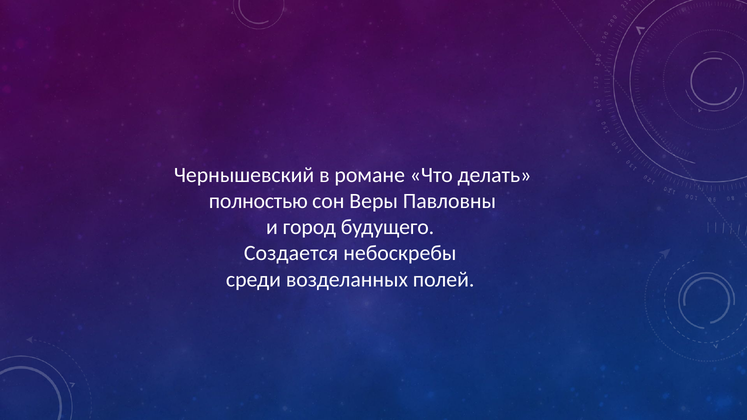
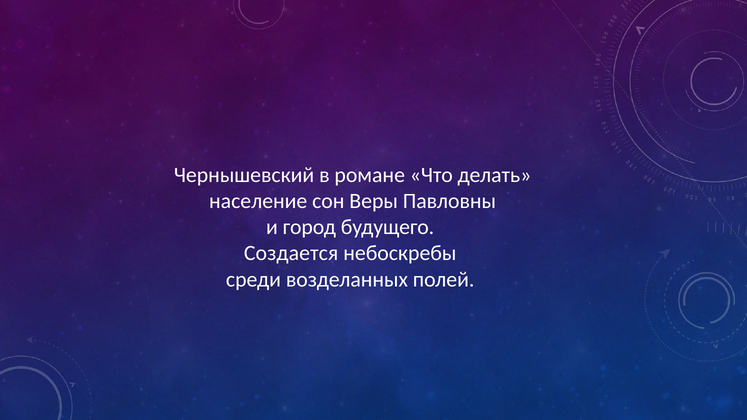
полностью: полностью -> население
